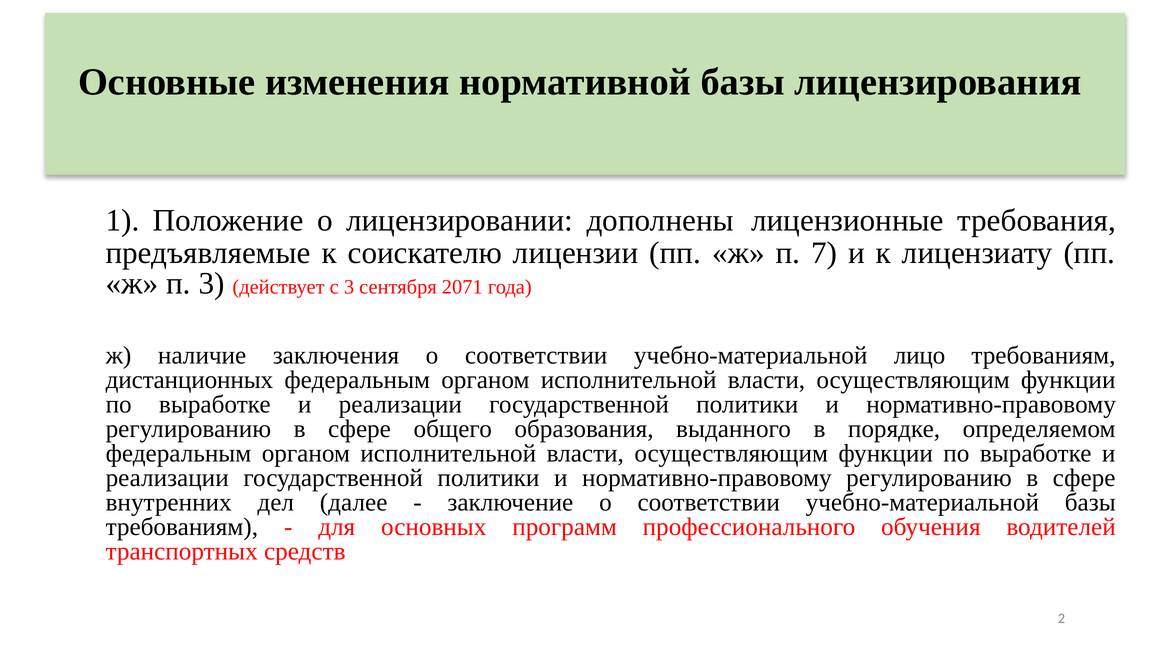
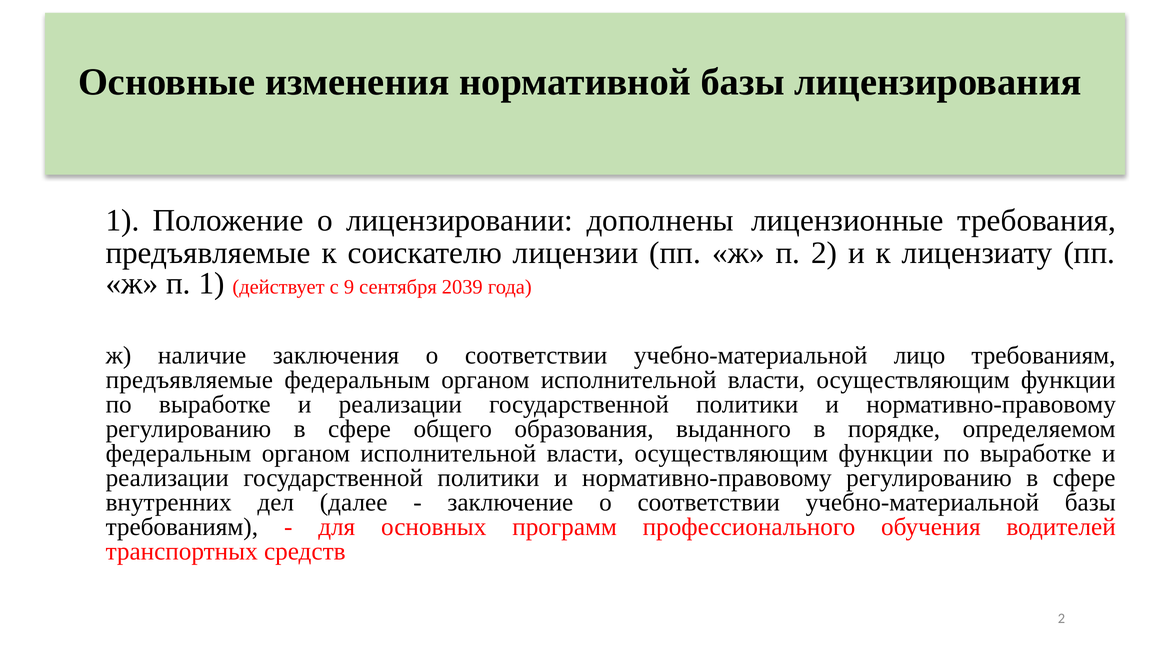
п 7: 7 -> 2
п 3: 3 -> 1
с 3: 3 -> 9
2071: 2071 -> 2039
дистанционных at (189, 380): дистанционных -> предъявляемые
